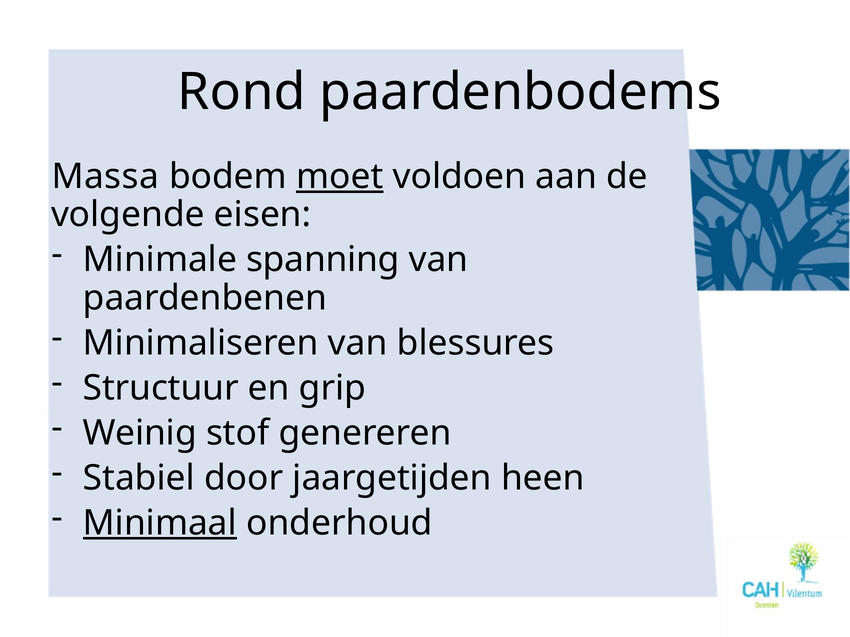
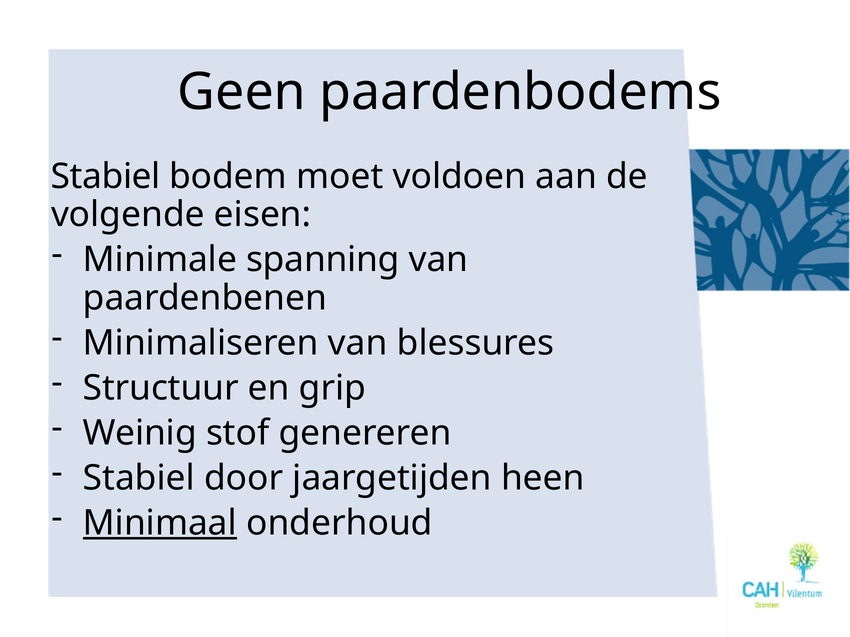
Rond: Rond -> Geen
Massa at (105, 177): Massa -> Stabiel
moet underline: present -> none
